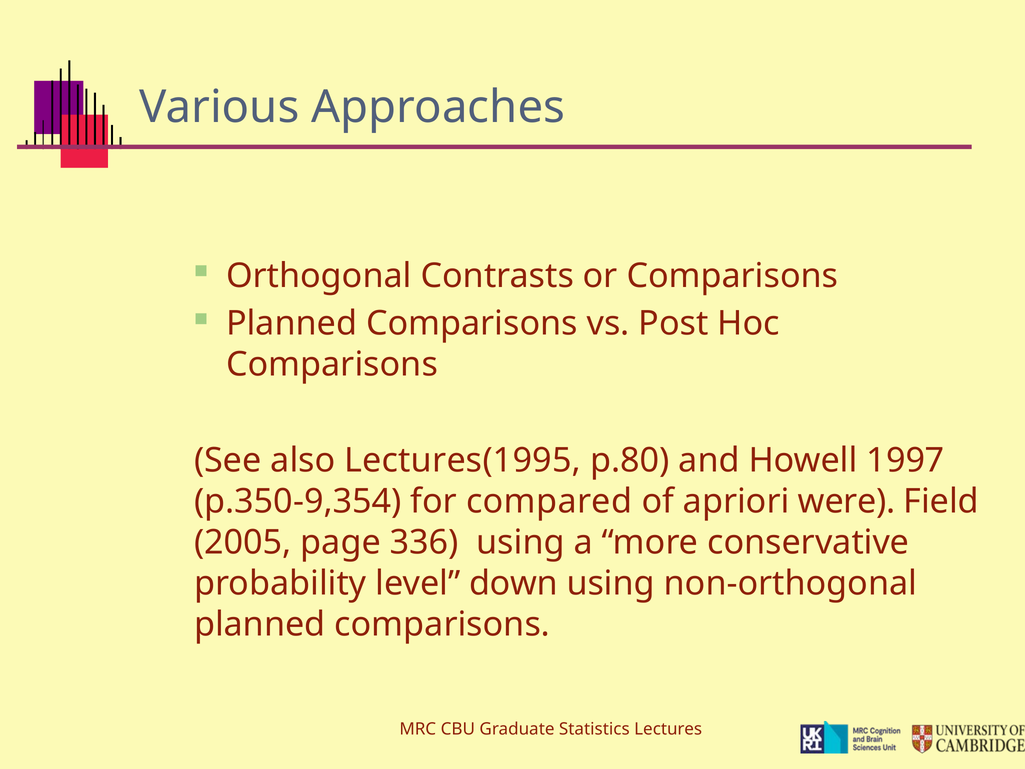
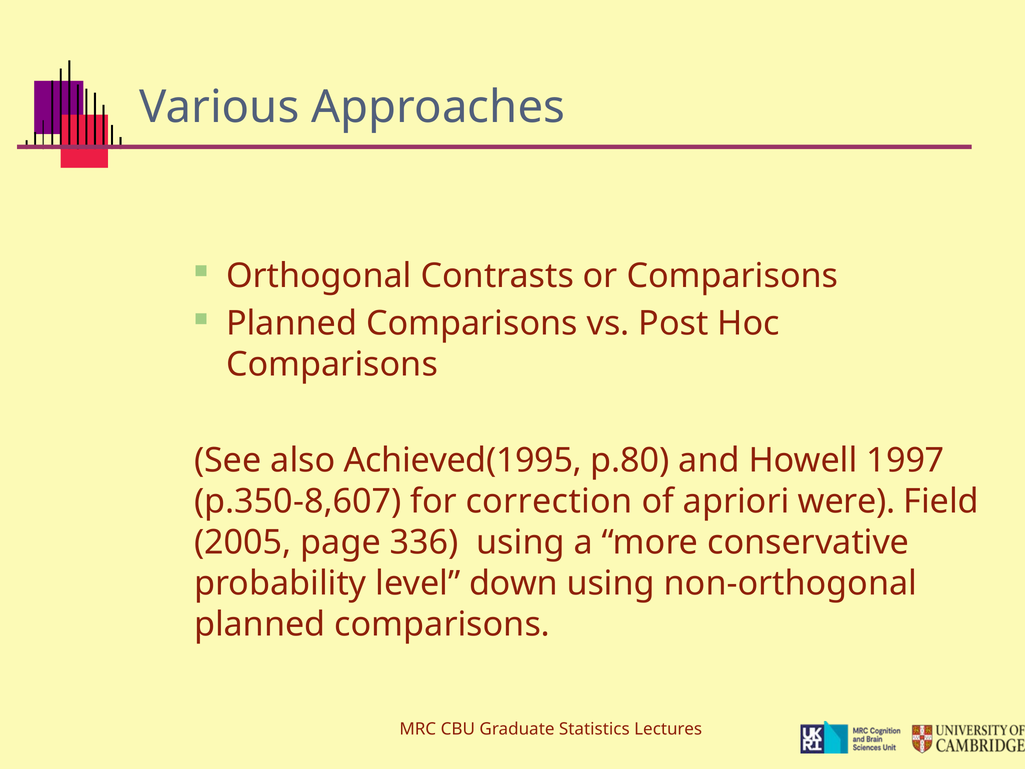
Lectures(1995: Lectures(1995 -> Achieved(1995
p.350-9,354: p.350-9,354 -> p.350-8,607
compared: compared -> correction
